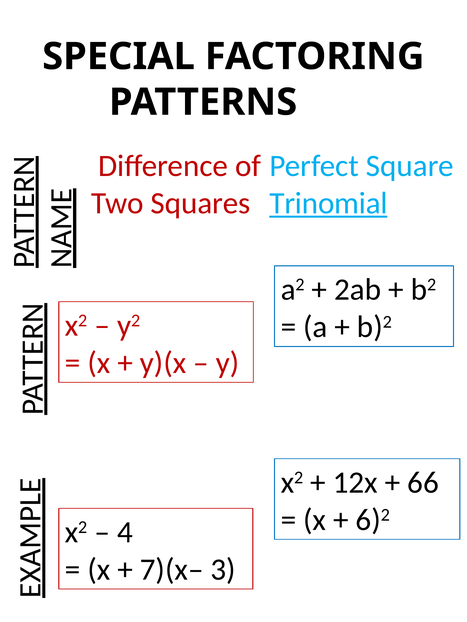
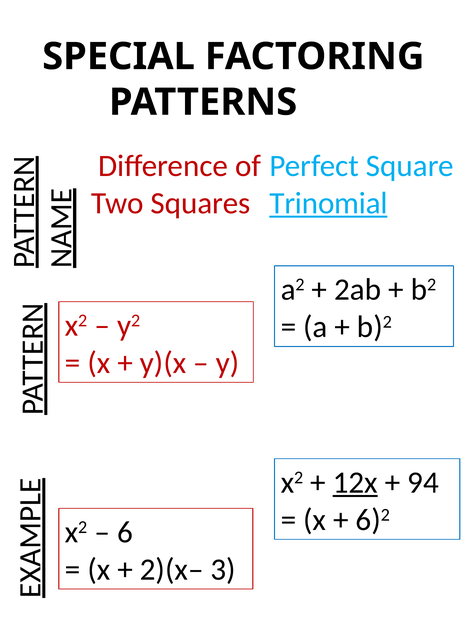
12x underline: none -> present
66: 66 -> 94
4: 4 -> 6
7)(x–: 7)(x– -> 2)(x–
